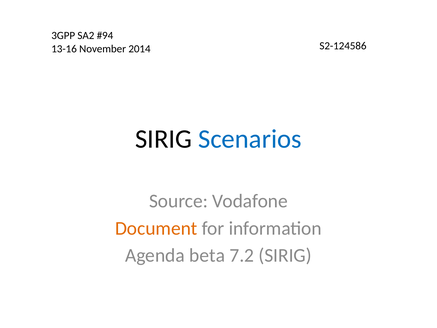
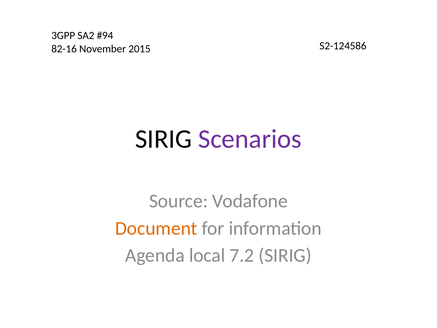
13-16: 13-16 -> 82-16
2014: 2014 -> 2015
Scenarios colour: blue -> purple
beta: beta -> local
